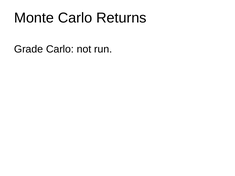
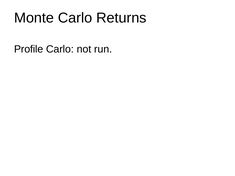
Grade: Grade -> Profile
